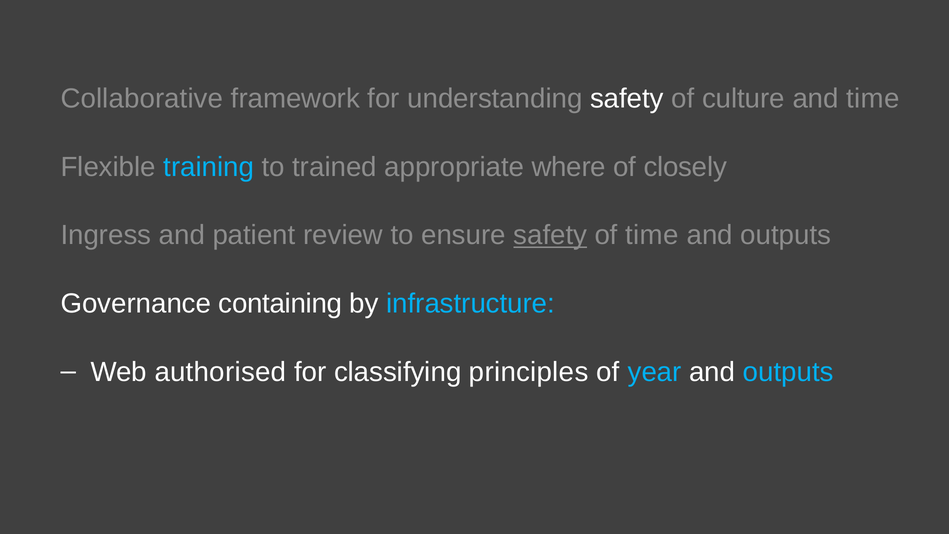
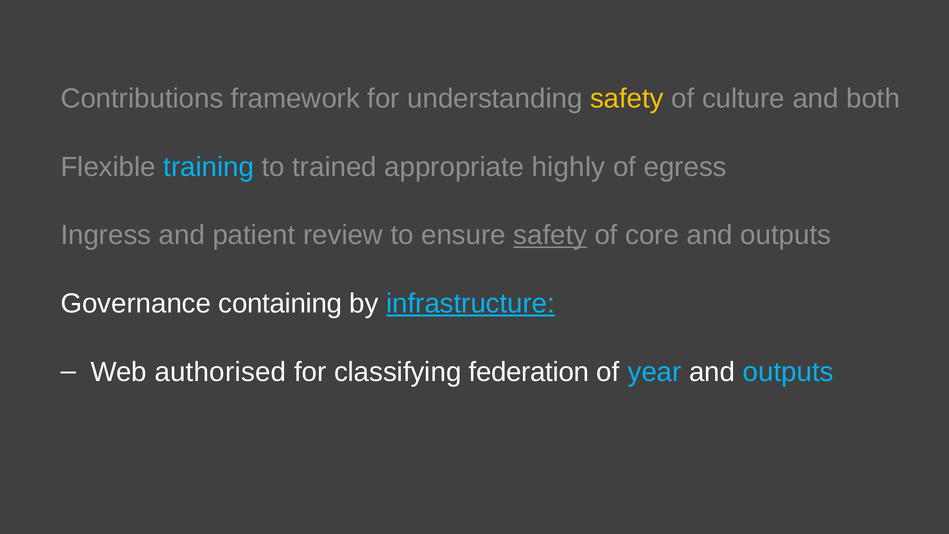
Collaborative: Collaborative -> Contributions
safety at (627, 99) colour: white -> yellow
and time: time -> both
where: where -> highly
closely: closely -> egress
of time: time -> core
infrastructure underline: none -> present
principles: principles -> federation
